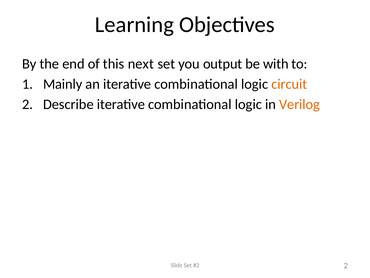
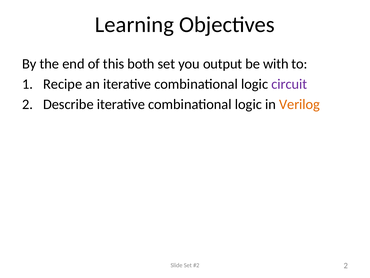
next: next -> both
Mainly: Mainly -> Recipe
circuit colour: orange -> purple
